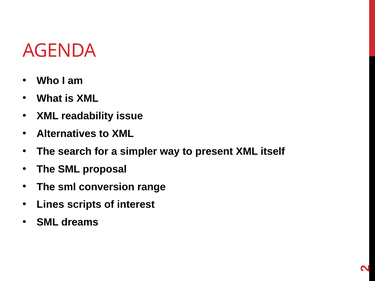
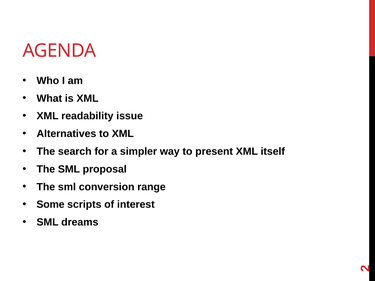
Lines: Lines -> Some
